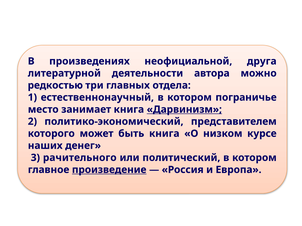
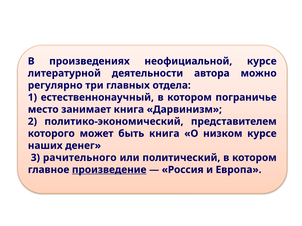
неофициальной друга: друга -> курсе
редкостью: редкостью -> регулярно
Дарвинизм underline: present -> none
